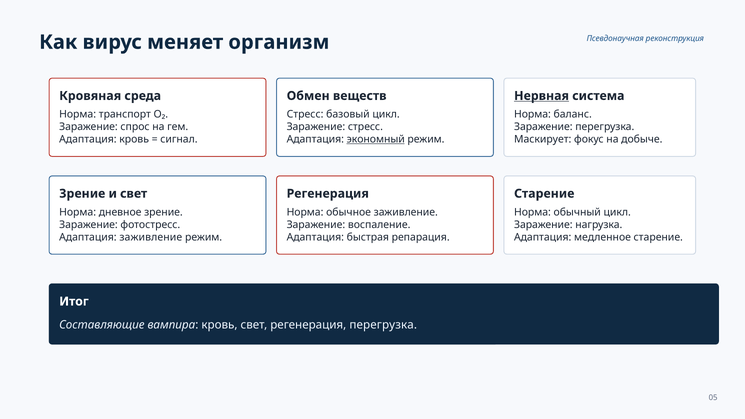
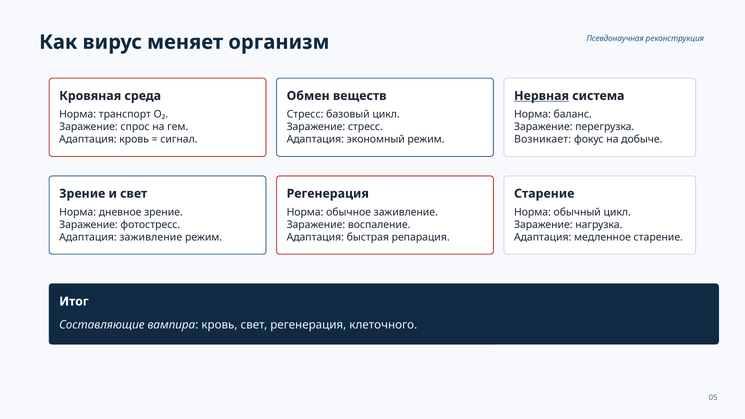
экономный underline: present -> none
Маскирует: Маскирует -> Возникает
регенерация перегрузка: перегрузка -> клеточного
